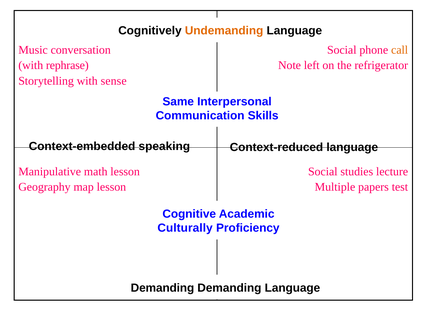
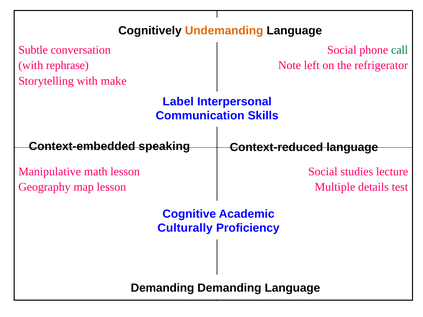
Music: Music -> Subtle
call colour: orange -> green
sense: sense -> make
Same: Same -> Label
papers: papers -> details
